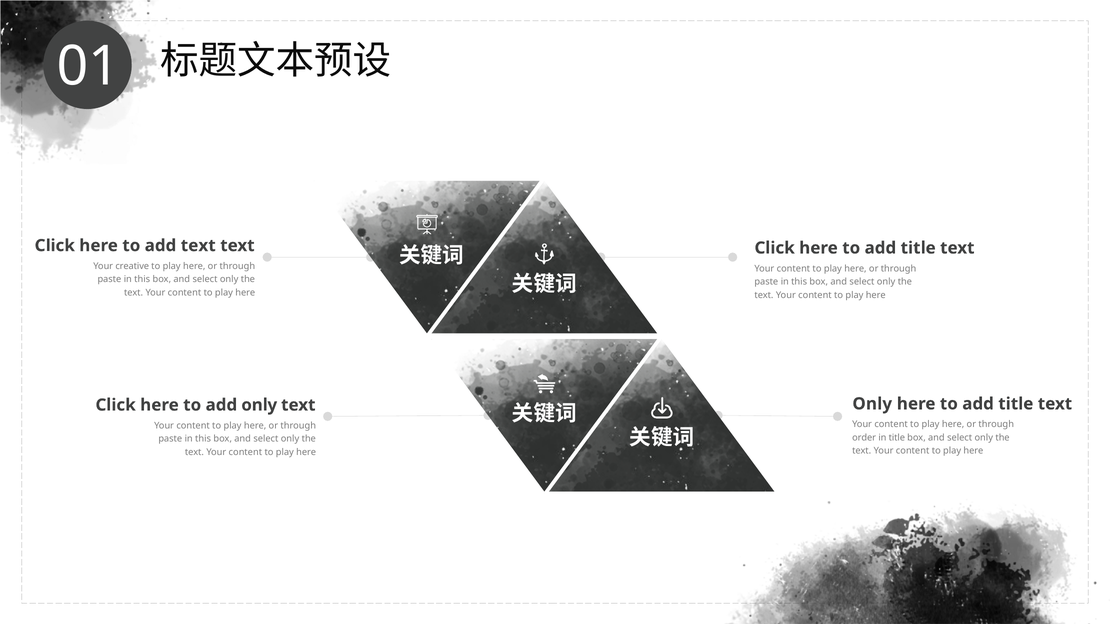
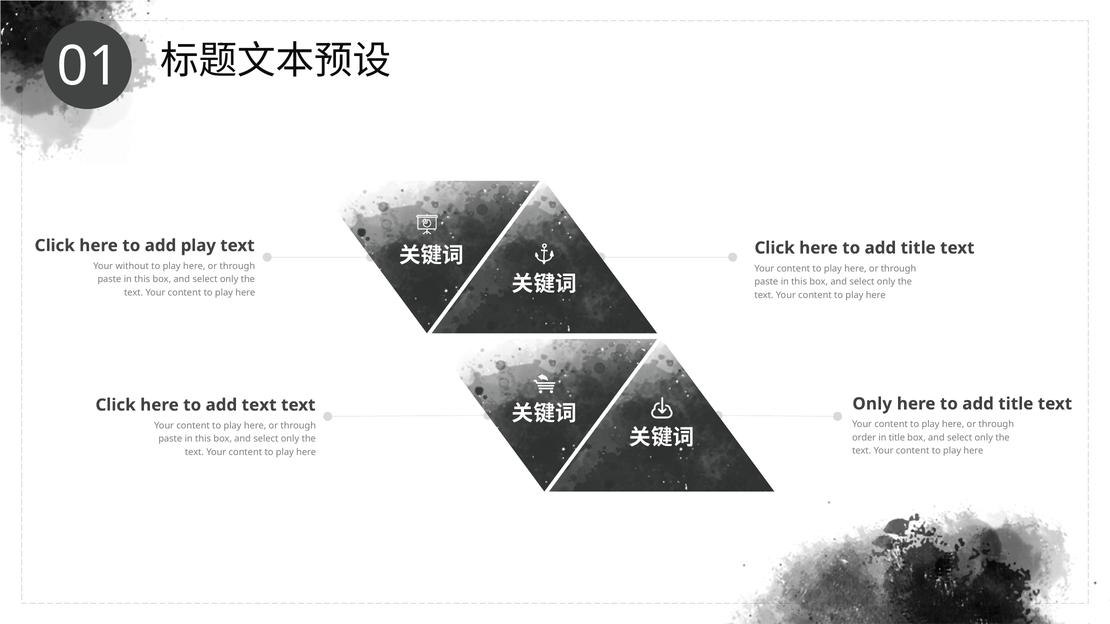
add text: text -> play
creative: creative -> without
add only: only -> text
